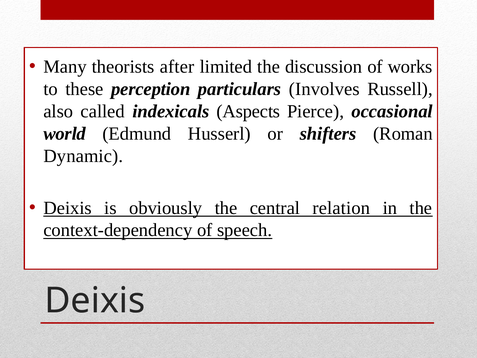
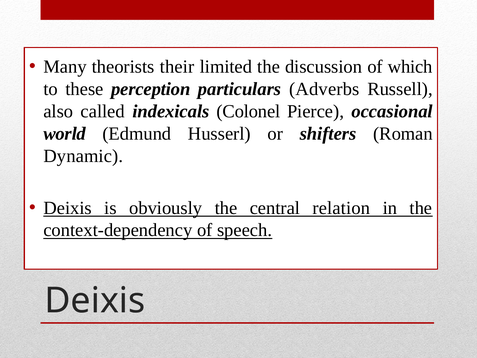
after: after -> their
works: works -> which
Involves: Involves -> Adverbs
Aspects: Aspects -> Colonel
